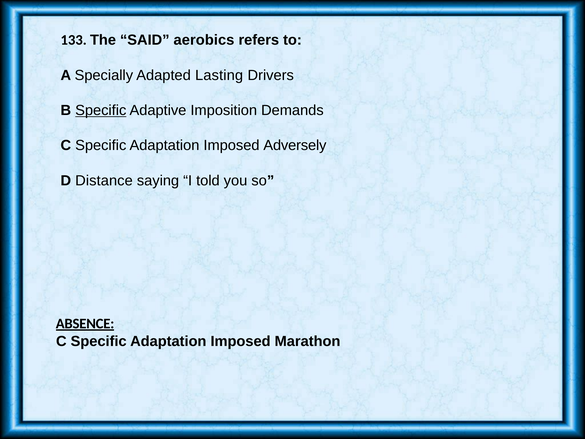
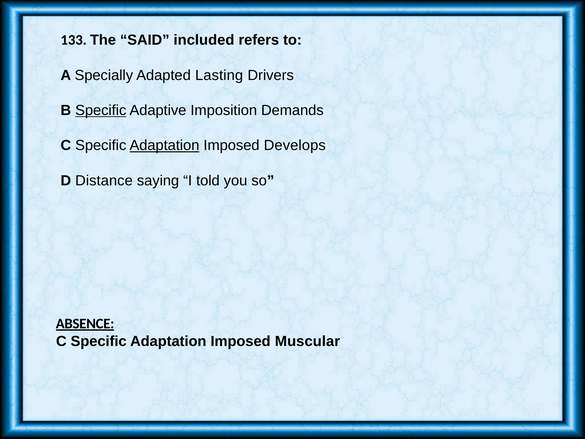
aerobics: aerobics -> included
Adaptation at (164, 145) underline: none -> present
Adversely: Adversely -> Develops
Marathon: Marathon -> Muscular
